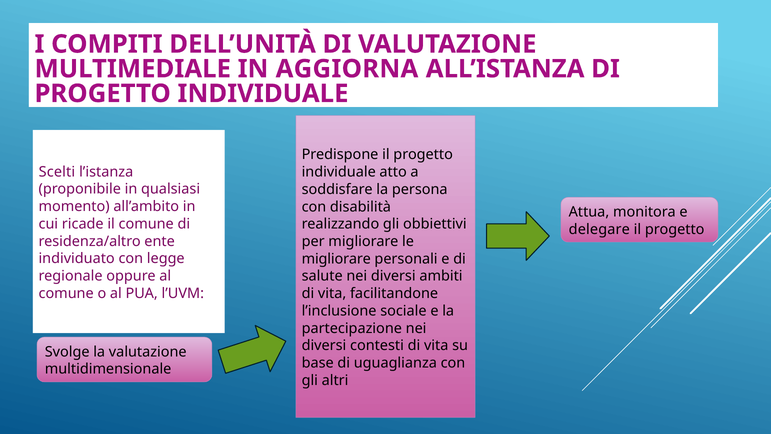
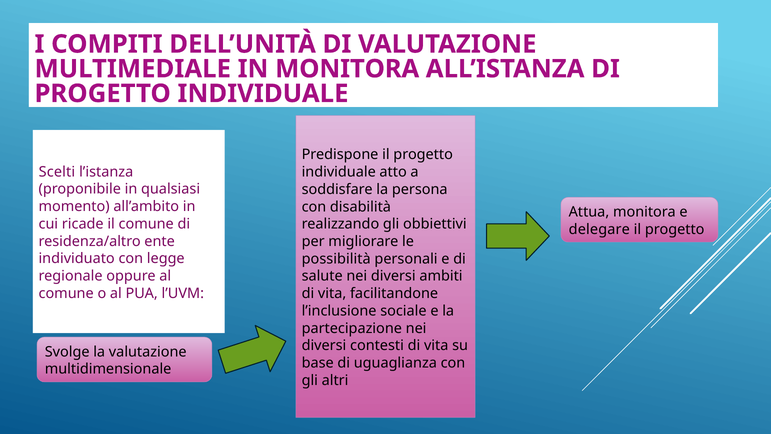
IN AGGIORNA: AGGIORNA -> MONITORA
migliorare at (336, 259): migliorare -> possibilità
